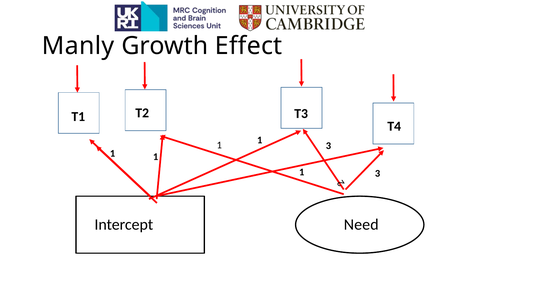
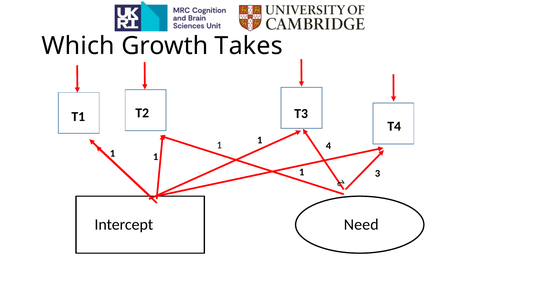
Manly: Manly -> Which
Effect: Effect -> Takes
1 3: 3 -> 4
